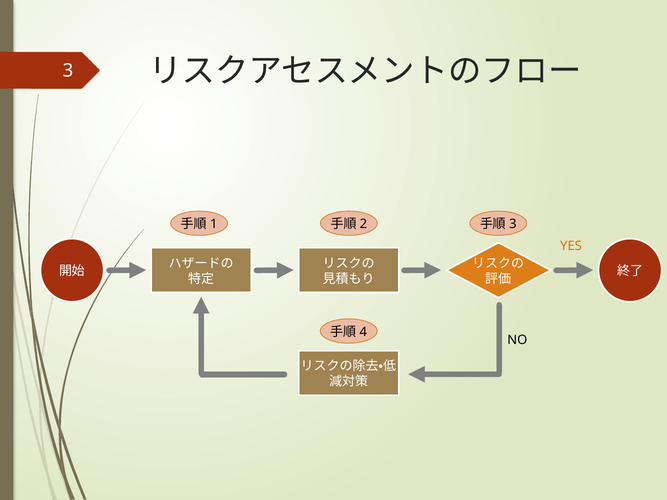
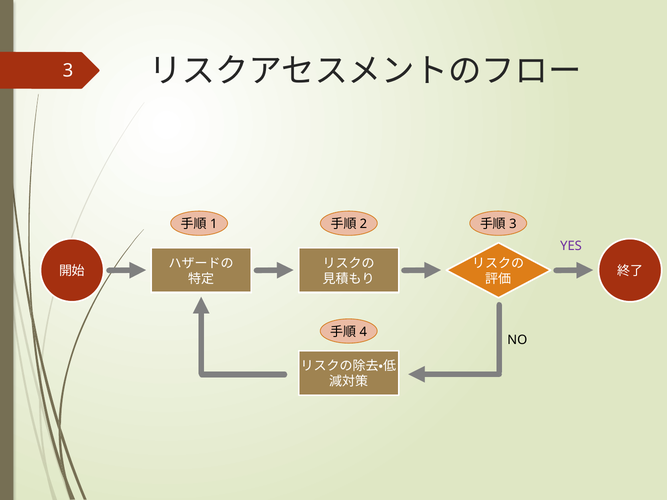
YES colour: orange -> purple
